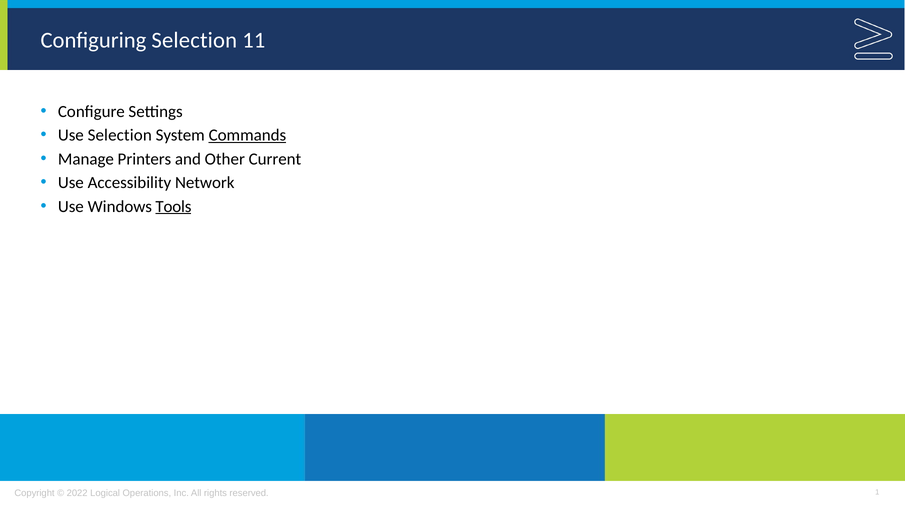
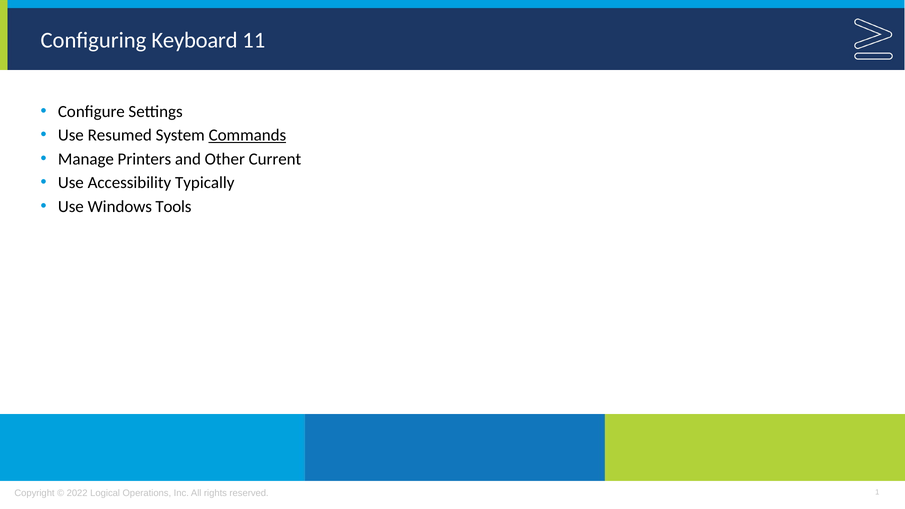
Configuring Selection: Selection -> Keyboard
Use Selection: Selection -> Resumed
Network: Network -> Typically
Tools underline: present -> none
